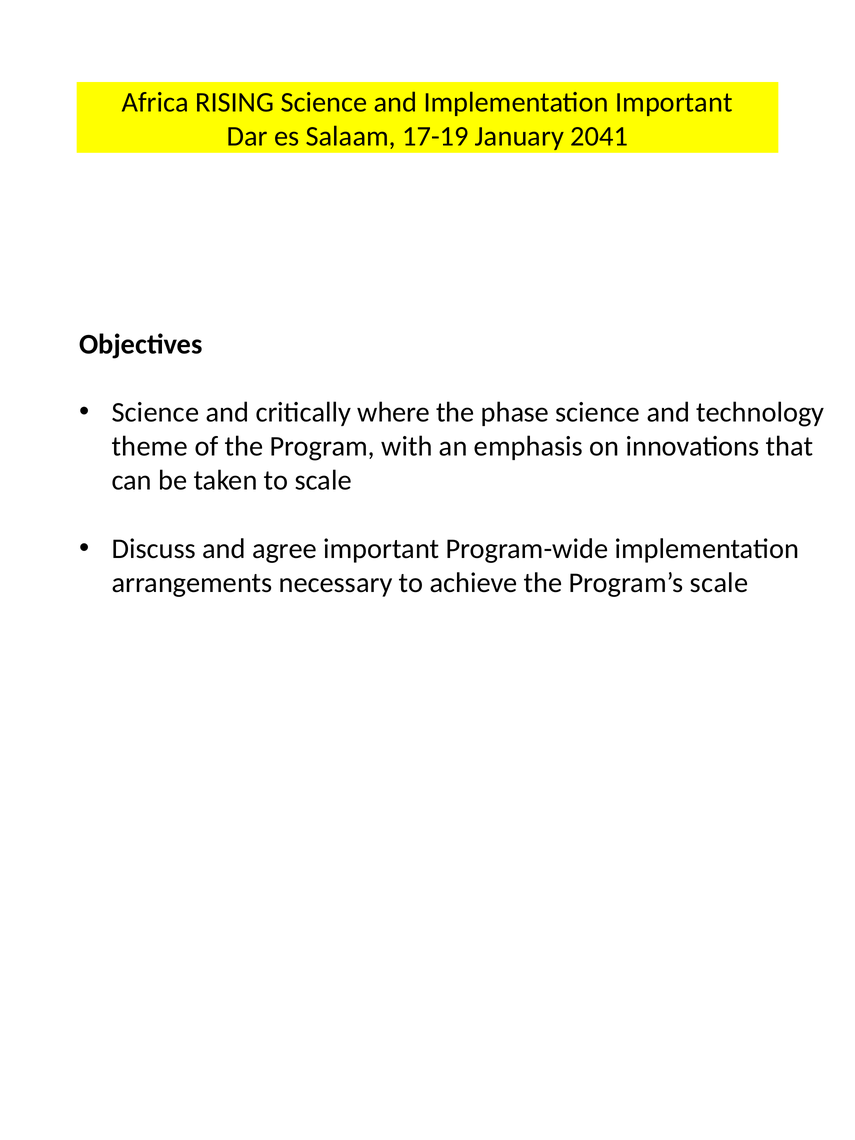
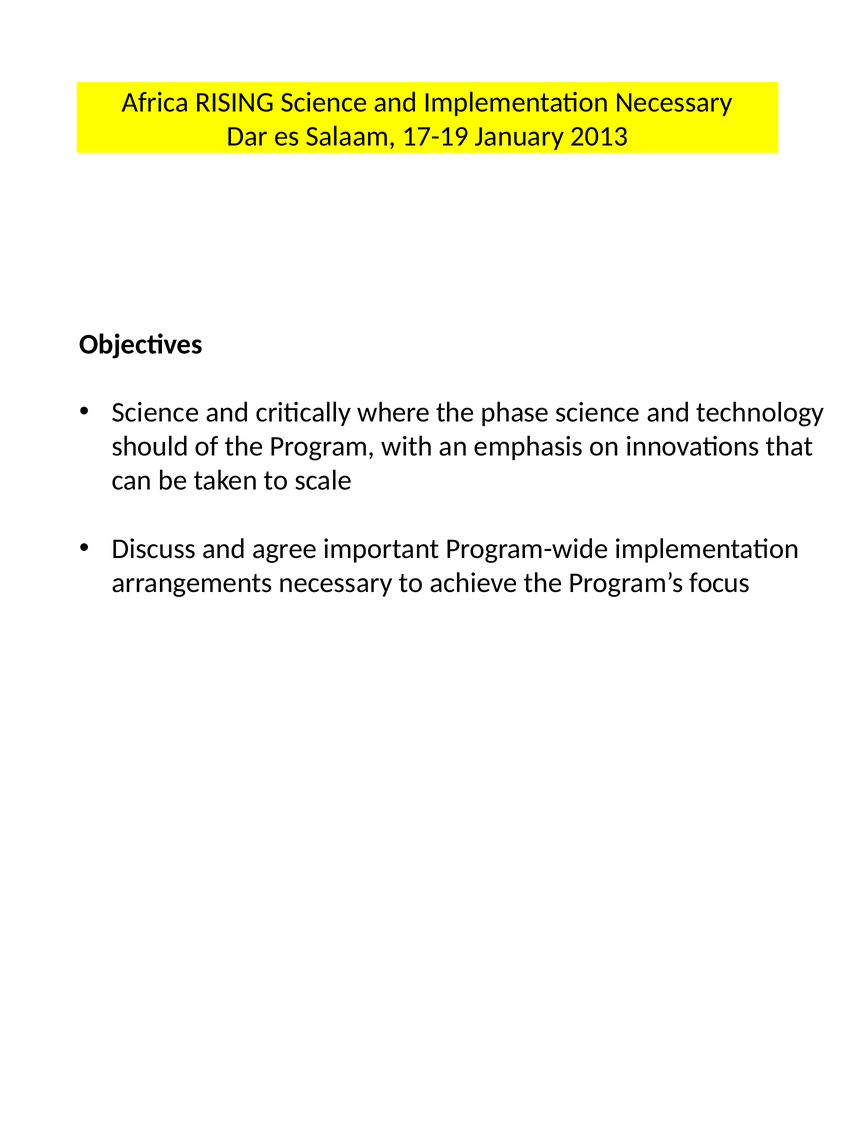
Implementation Important: Important -> Necessary
2041: 2041 -> 2013
theme: theme -> should
Program’s scale: scale -> focus
